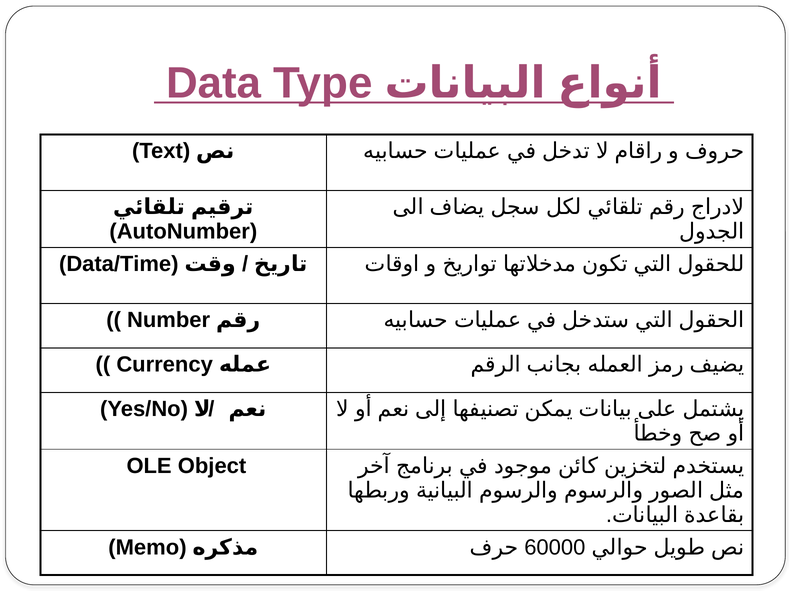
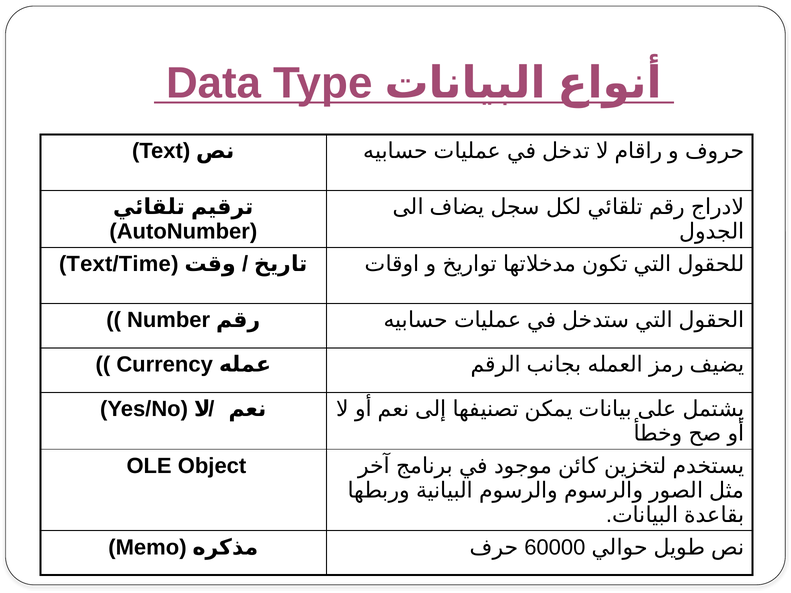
Data/Time: Data/Time -> Text/Time
